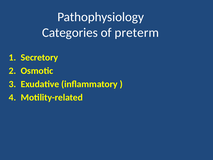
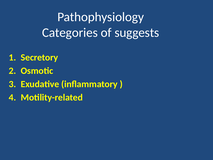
preterm: preterm -> suggests
